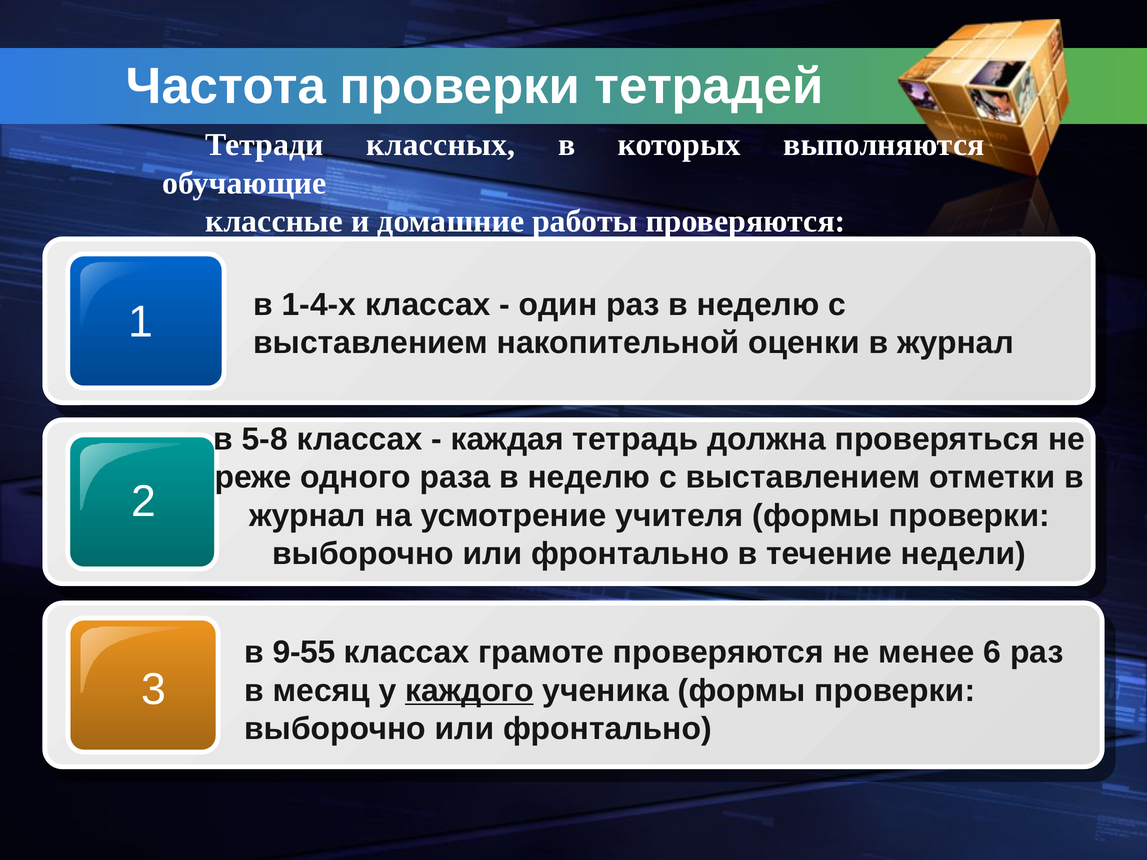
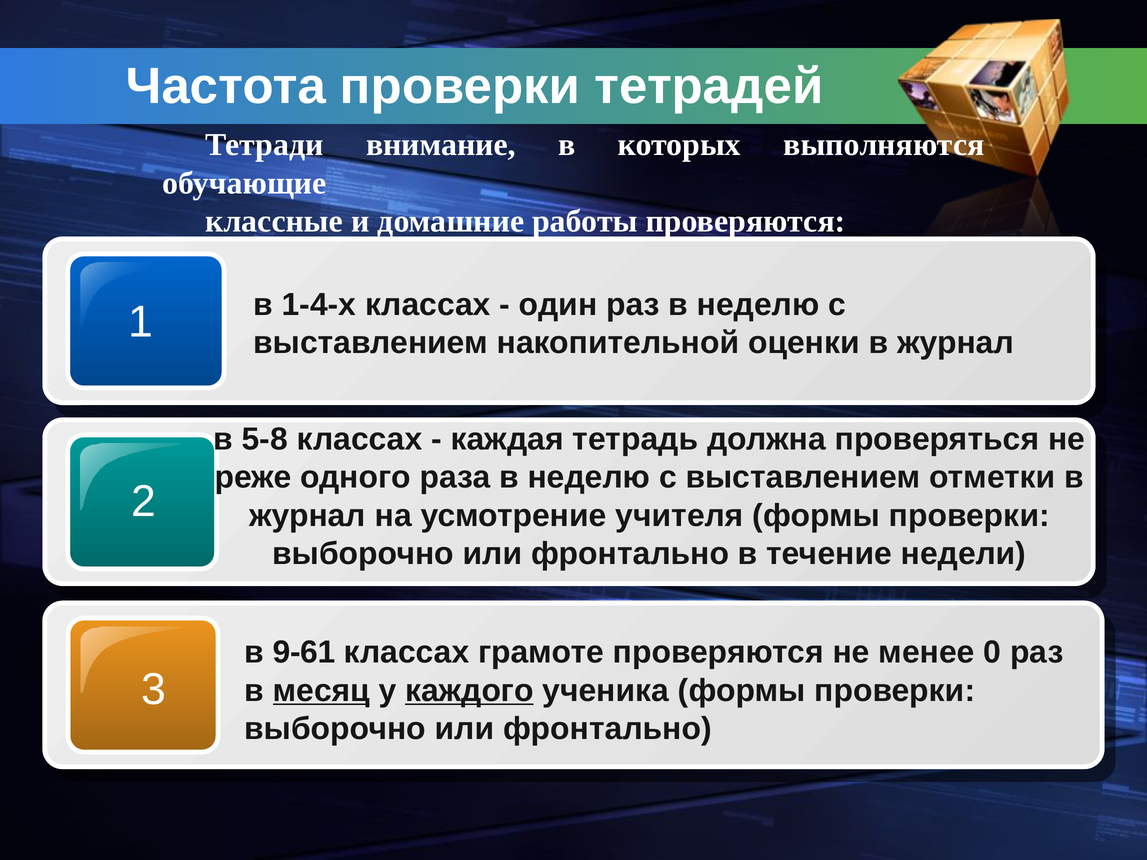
классных: классных -> внимание
9-55: 9-55 -> 9-61
6: 6 -> 0
месяц underline: none -> present
